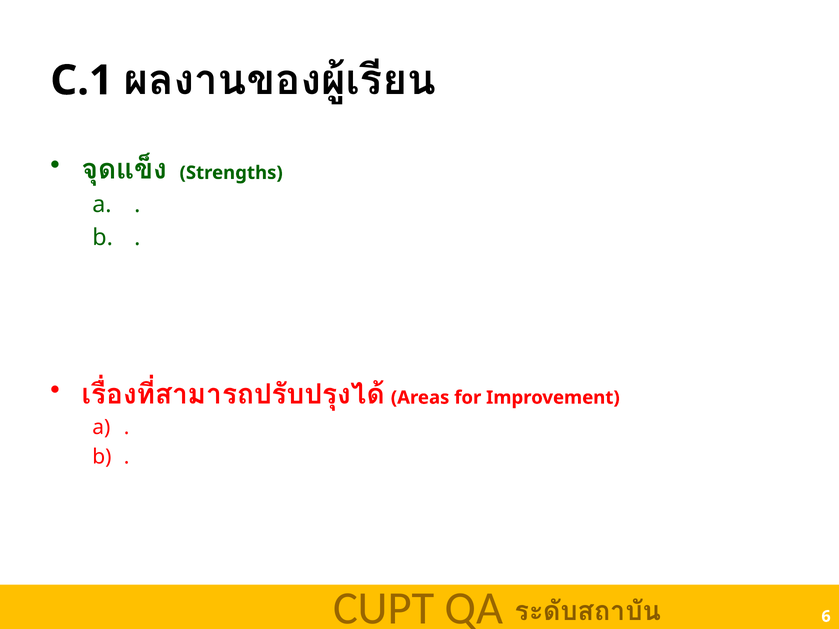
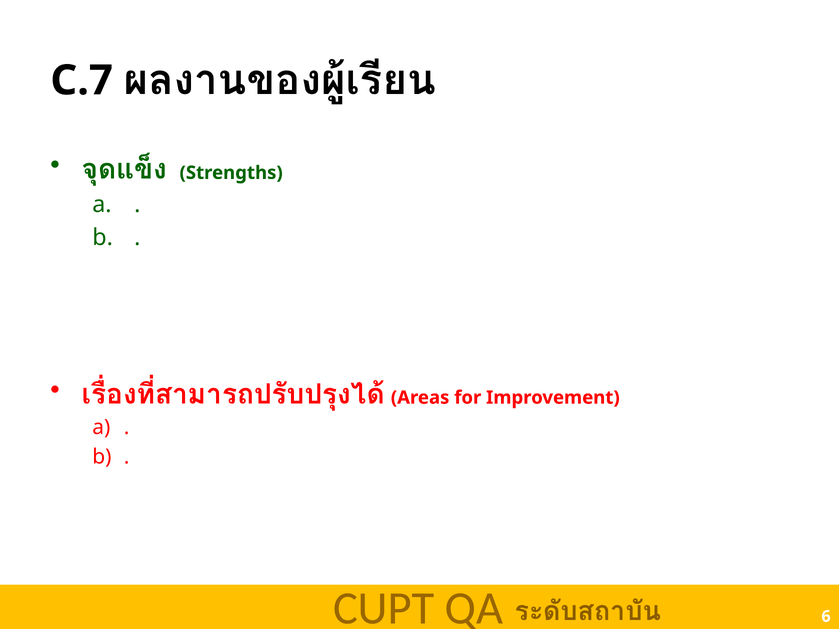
C.1: C.1 -> C.7
